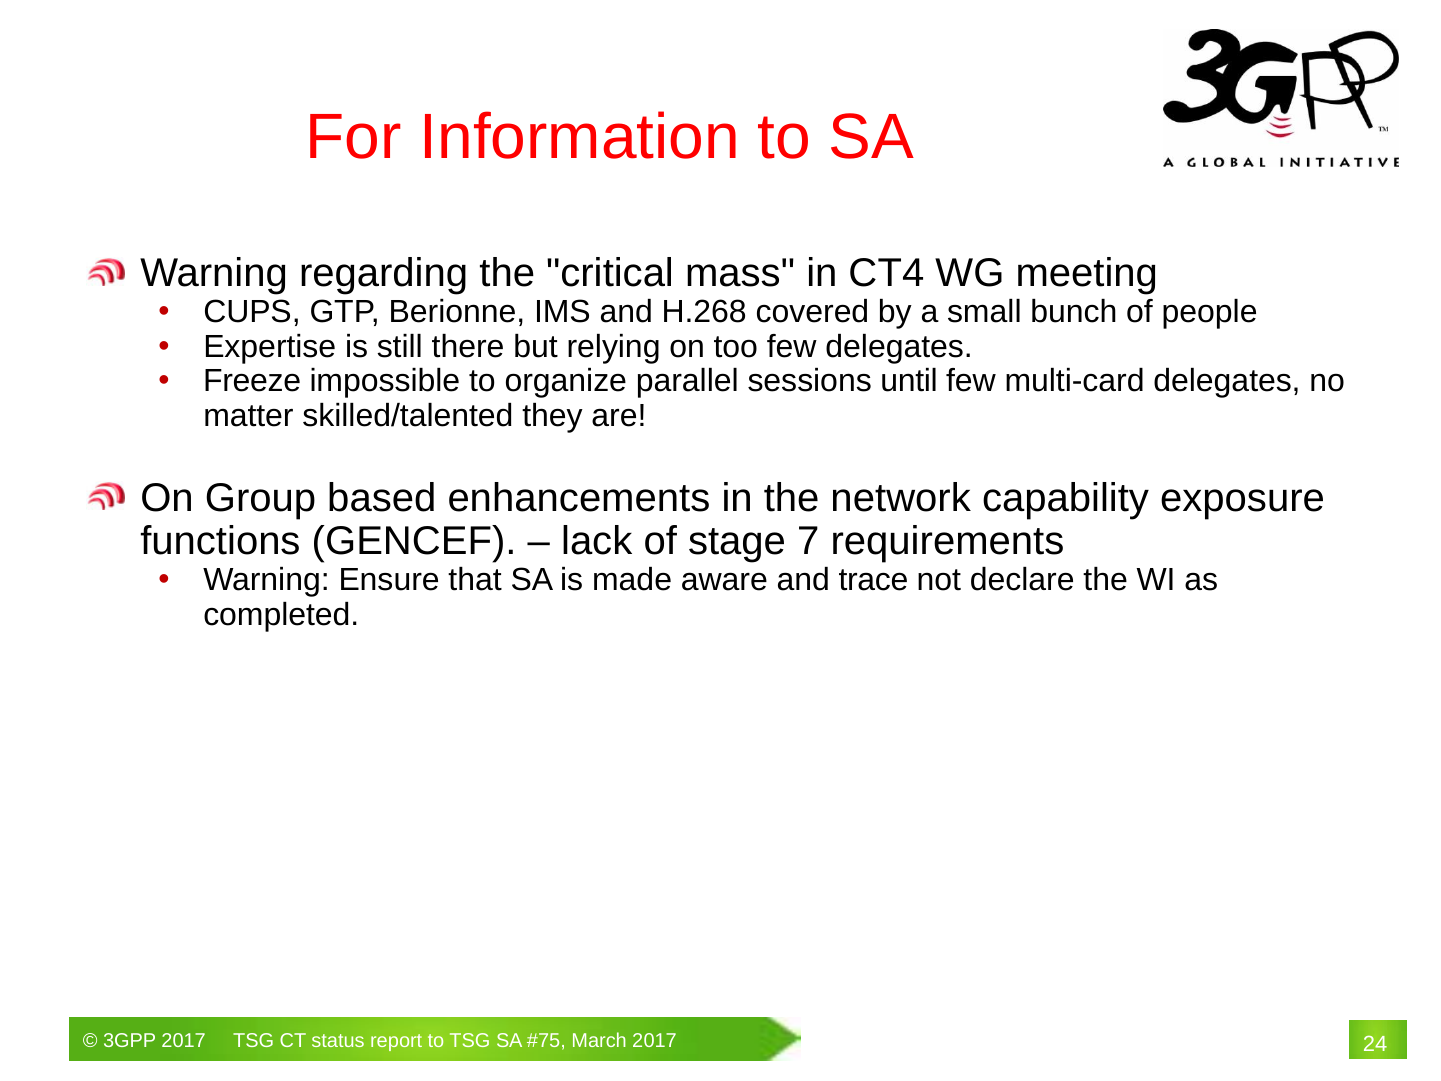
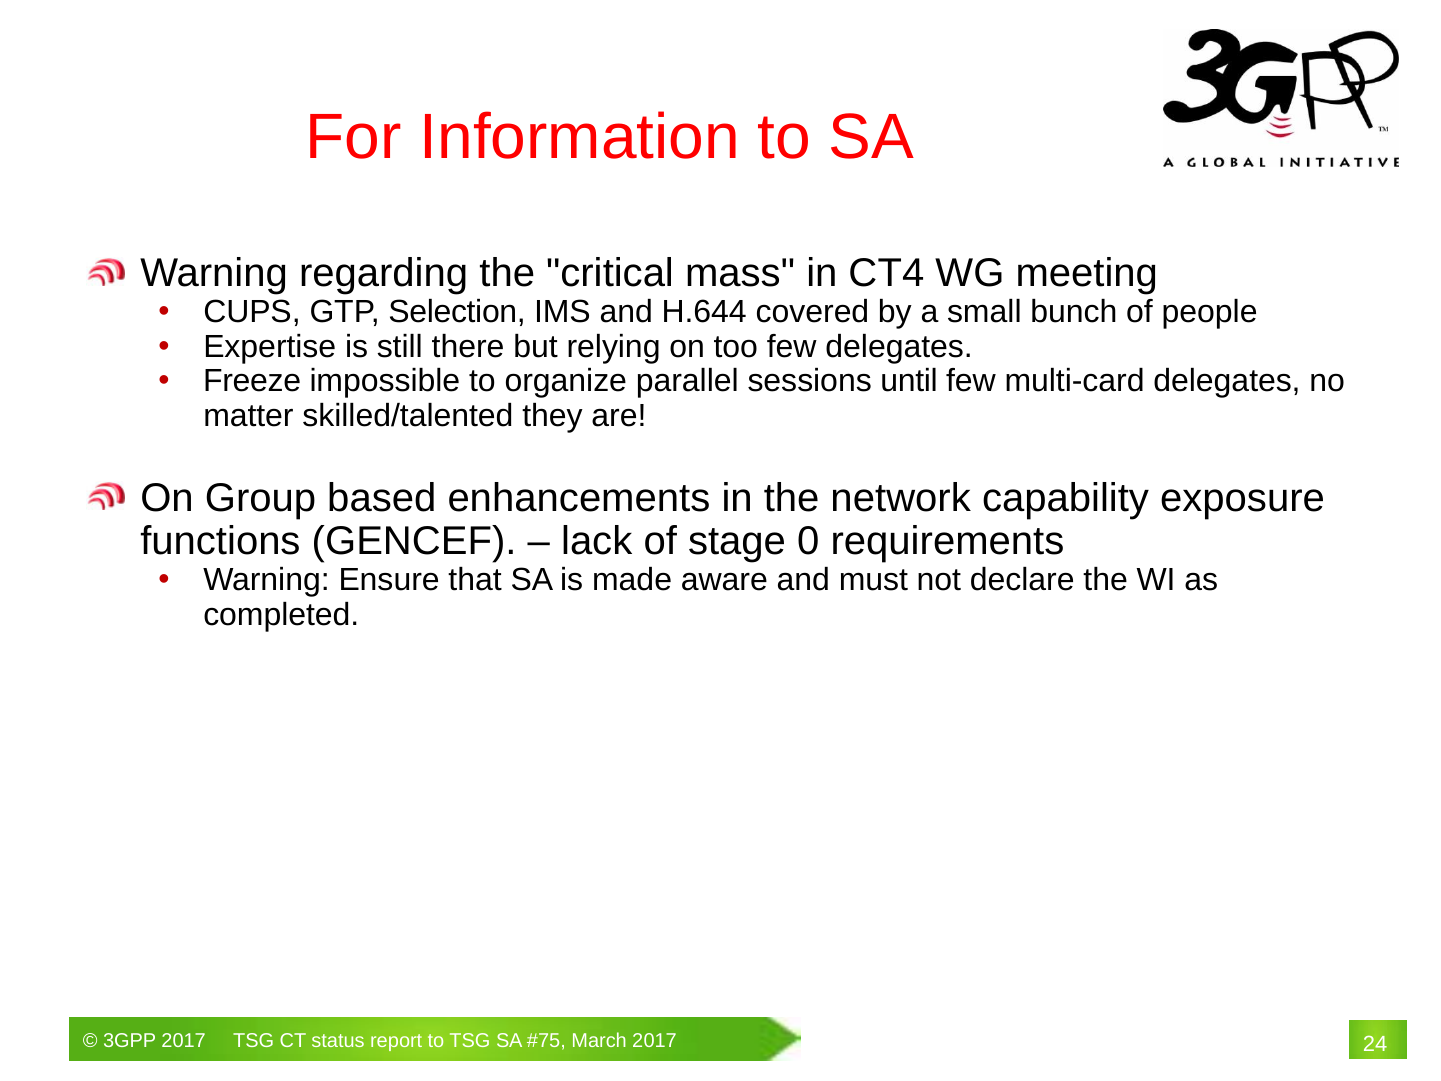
Berionne: Berionne -> Selection
H.268: H.268 -> H.644
7: 7 -> 0
trace: trace -> must
